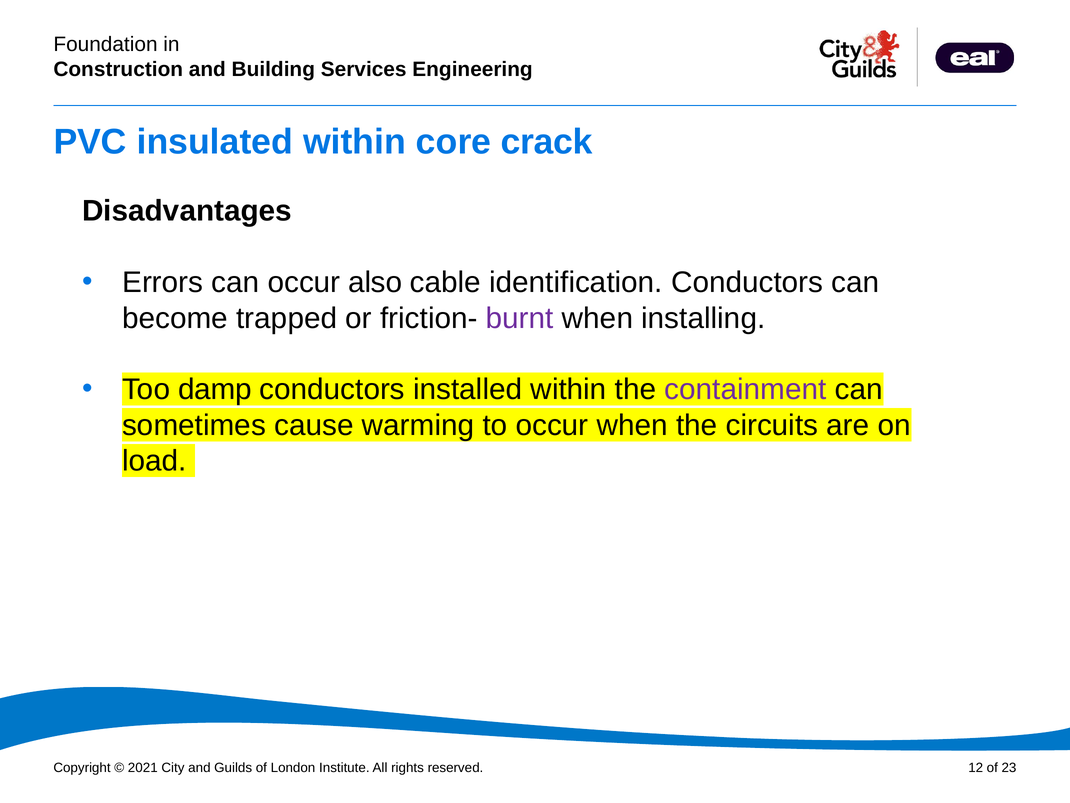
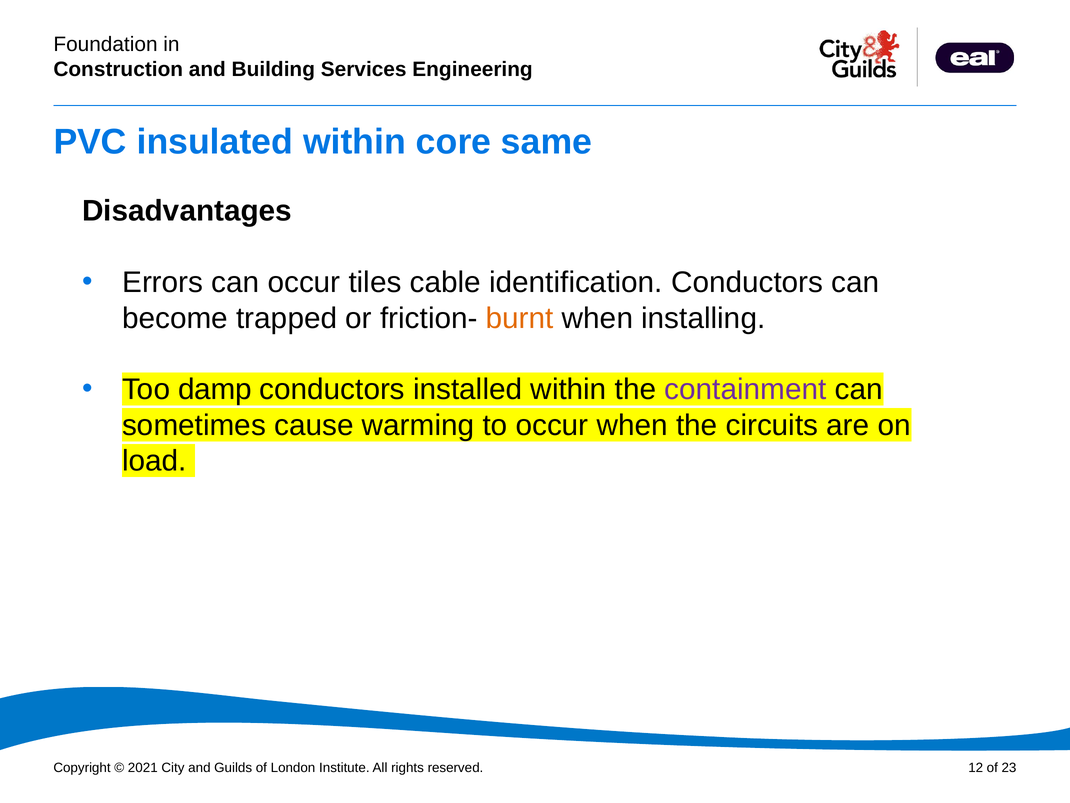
crack: crack -> same
also: also -> tiles
burnt colour: purple -> orange
